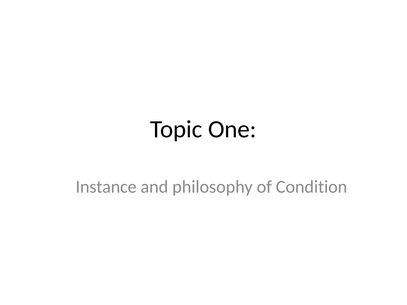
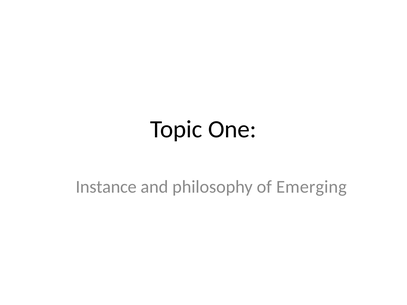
Condition: Condition -> Emerging
